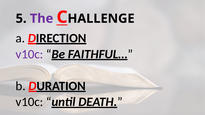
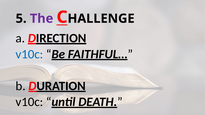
v10c at (29, 54) colour: purple -> blue
